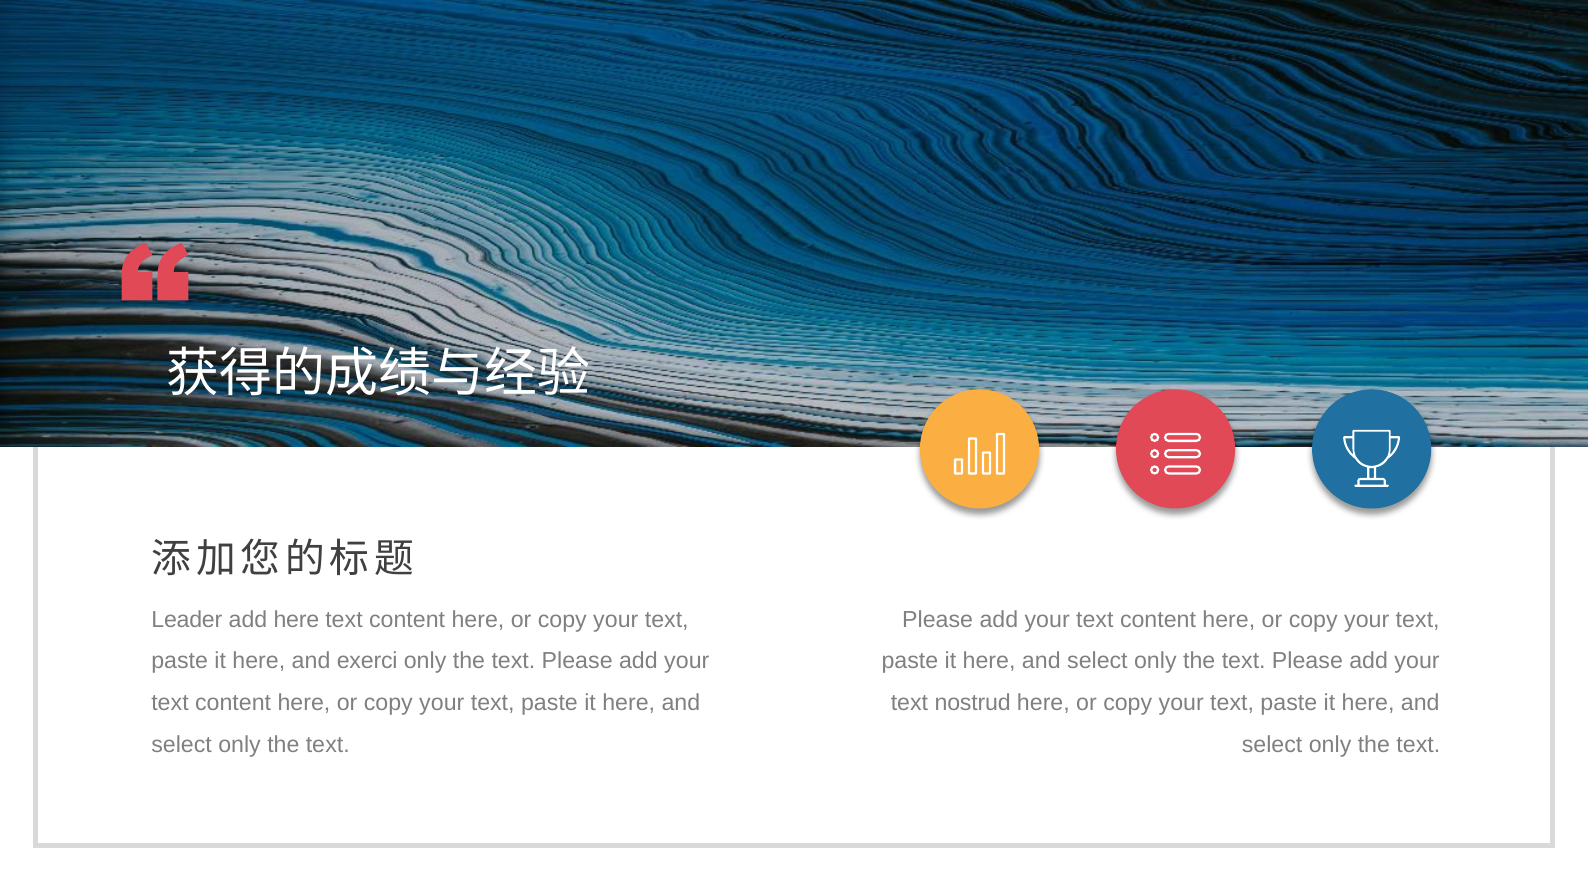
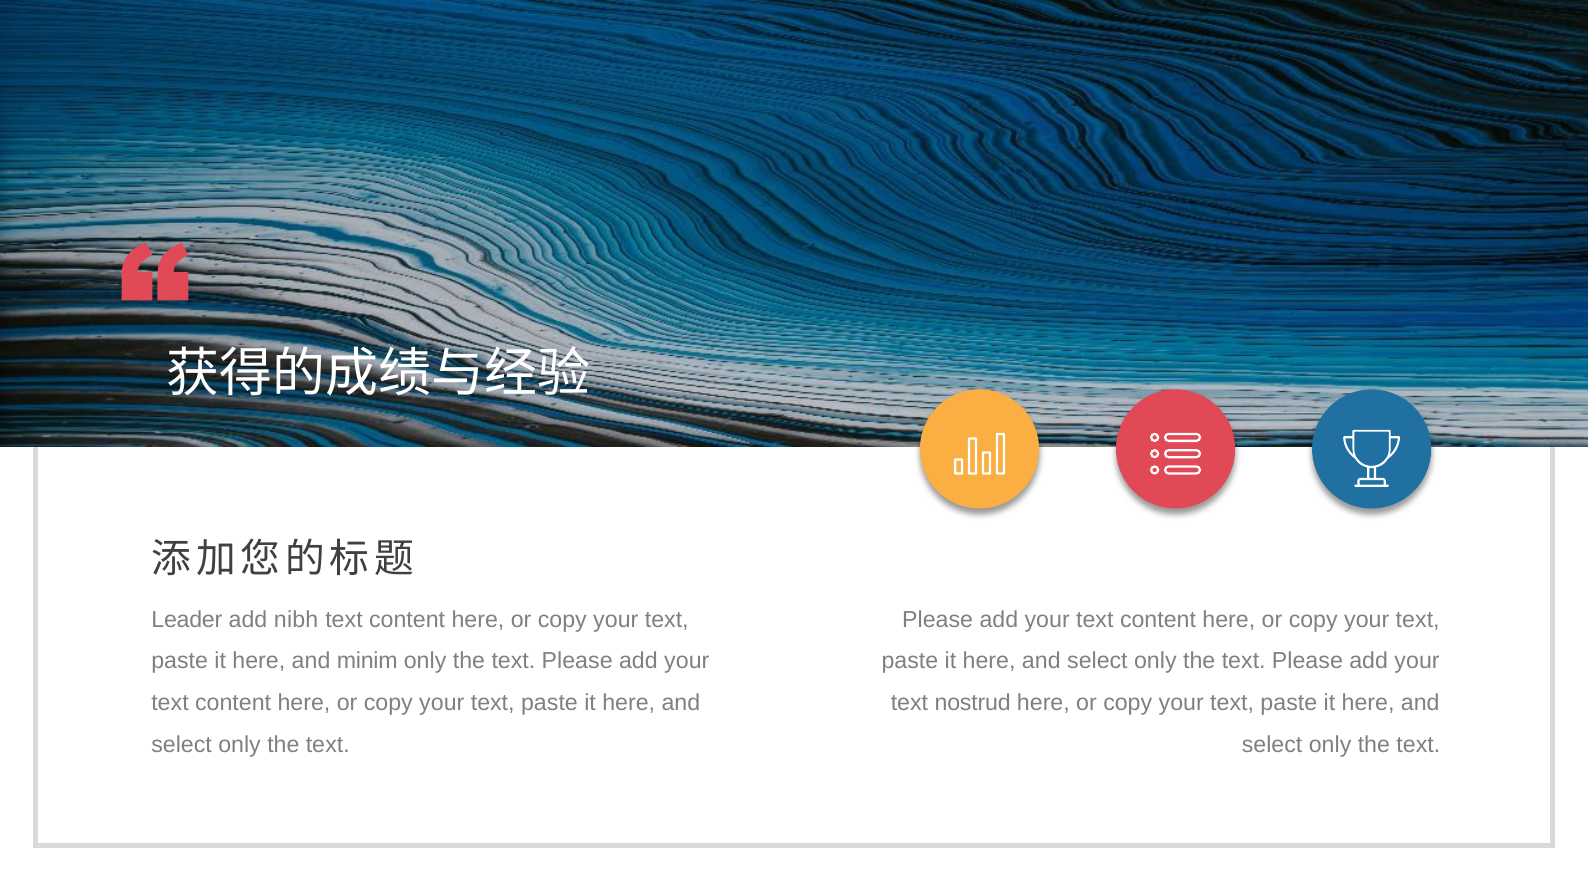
add here: here -> nibh
exerci: exerci -> minim
